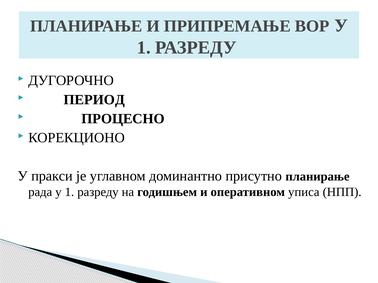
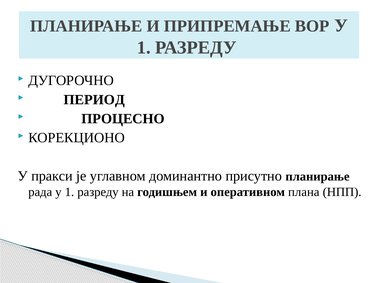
уписа: уписа -> плана
